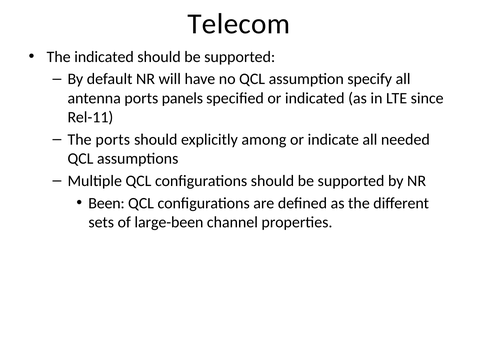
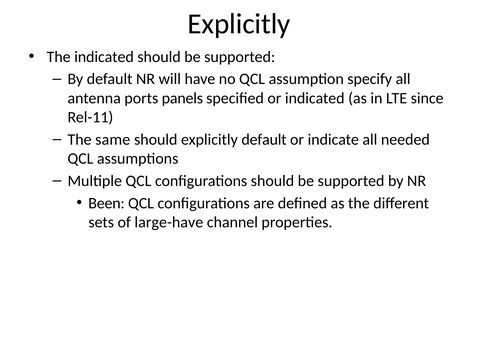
Telecom at (239, 24): Telecom -> Explicitly
The ports: ports -> same
explicitly among: among -> default
large-been: large-been -> large-have
